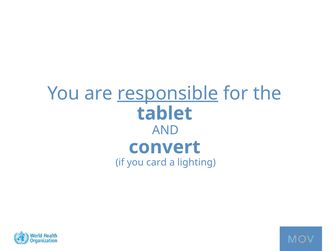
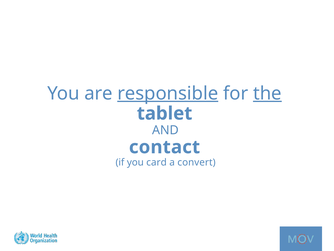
the underline: none -> present
convert: convert -> contact
lighting: lighting -> convert
